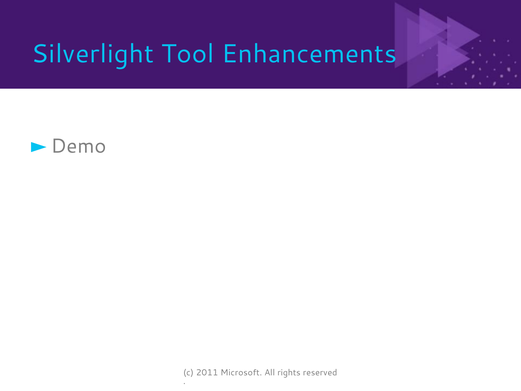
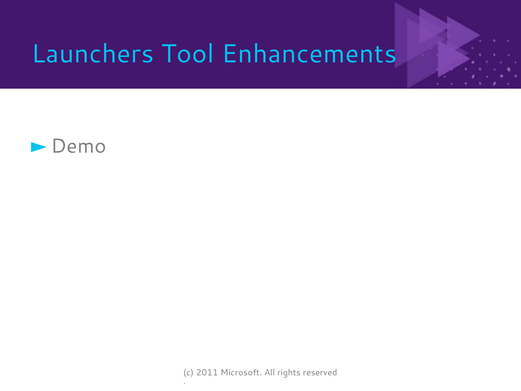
Silverlight: Silverlight -> Launchers
